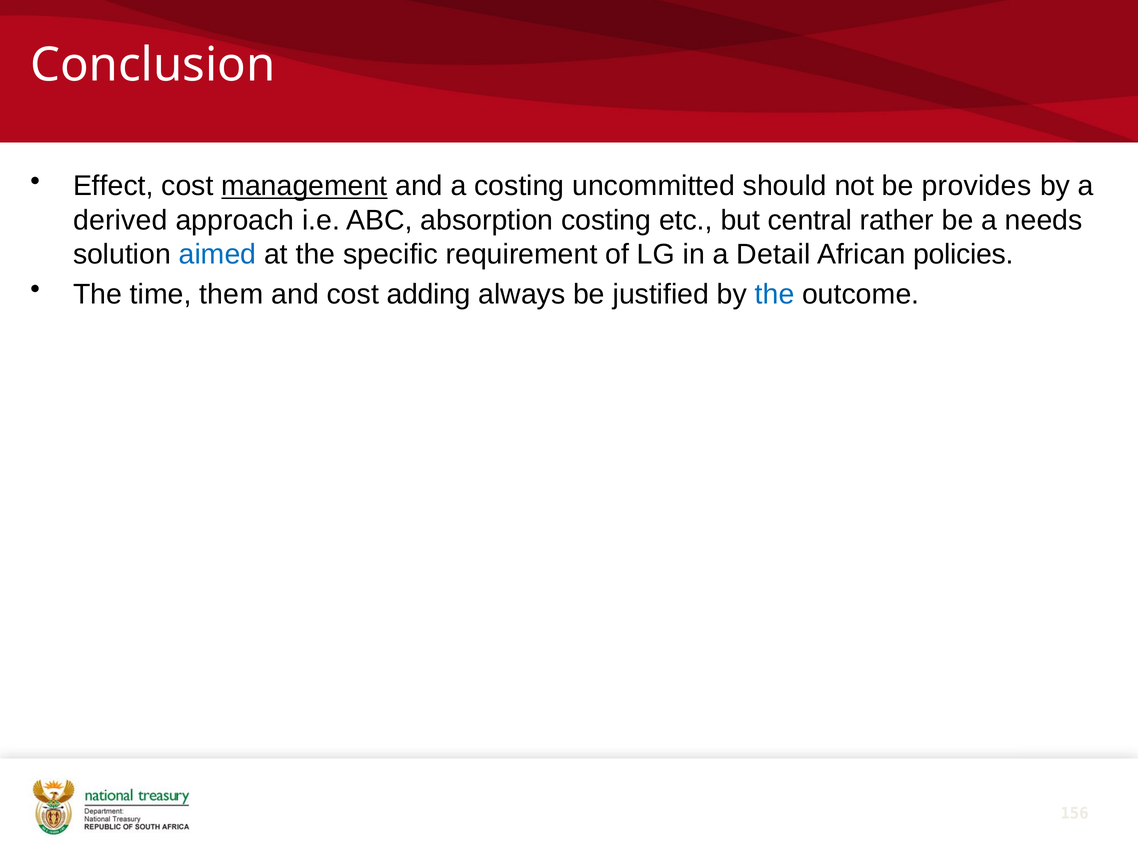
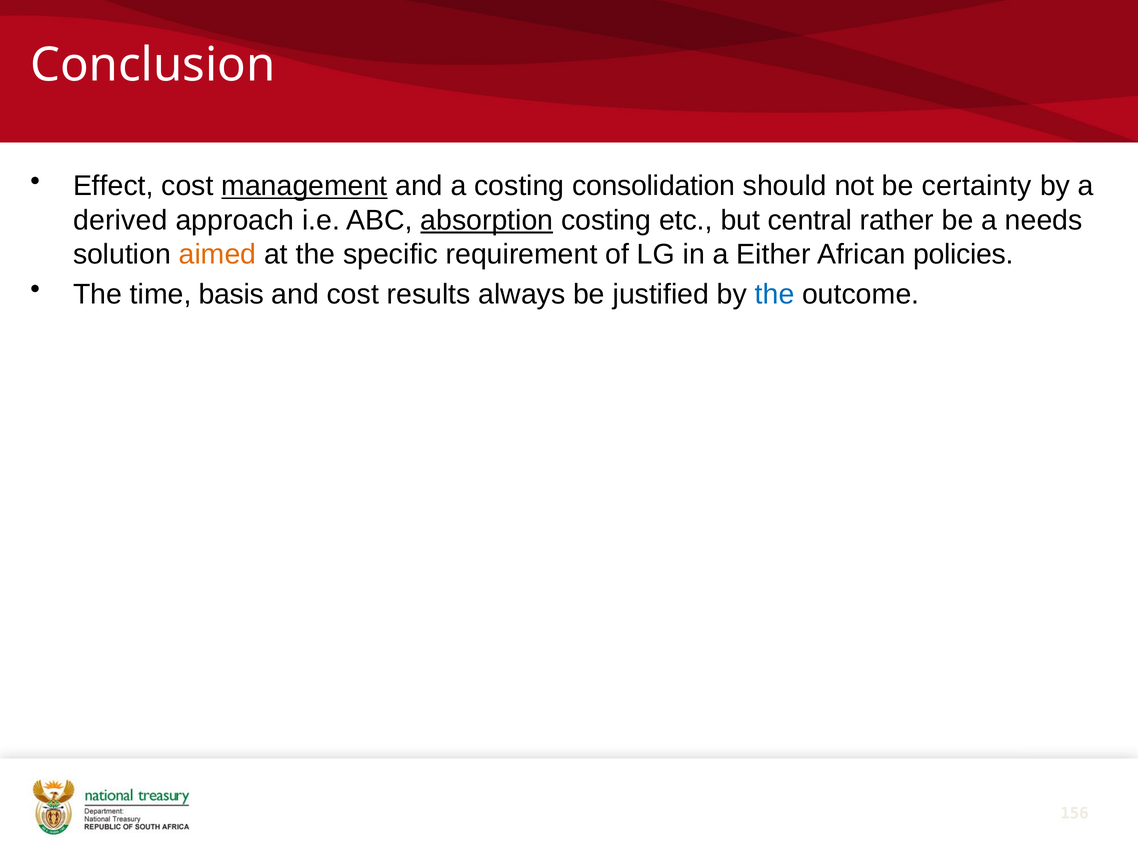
uncommitted: uncommitted -> consolidation
provides: provides -> certainty
absorption underline: none -> present
aimed colour: blue -> orange
Detail: Detail -> Either
them: them -> basis
adding: adding -> results
